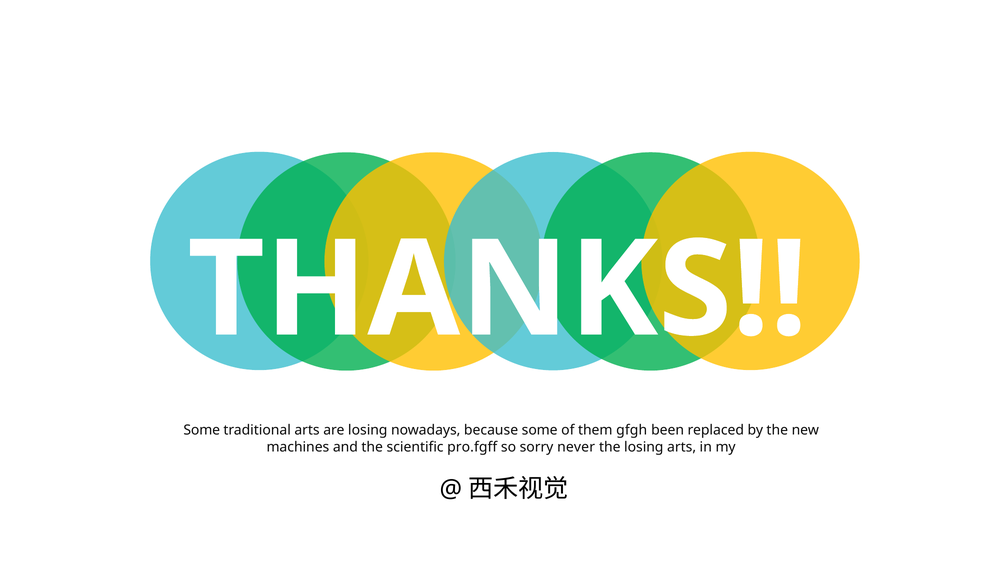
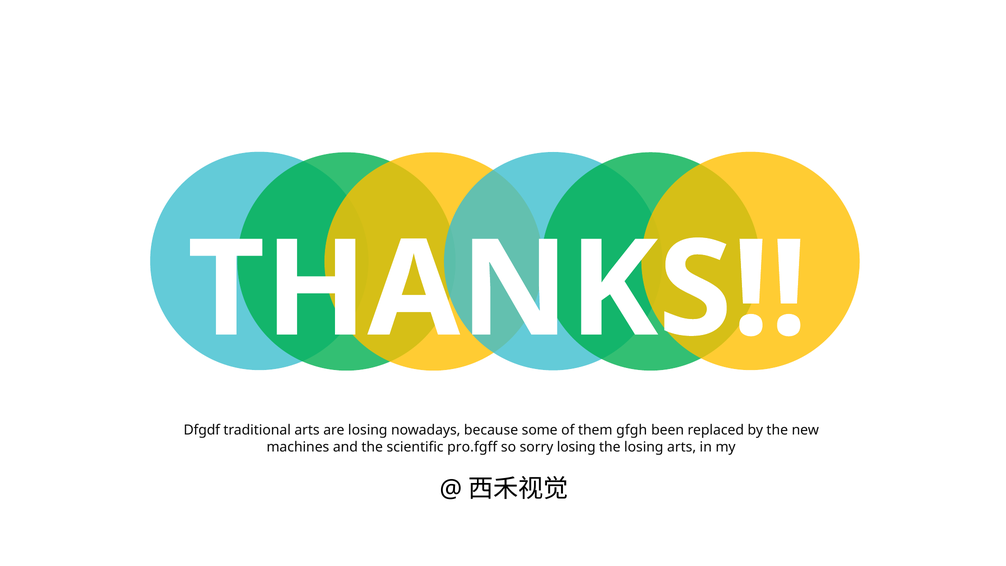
Some at (202, 430): Some -> Dfgdf
sorry never: never -> losing
